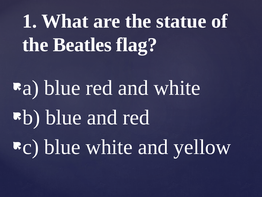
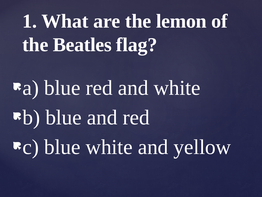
statue: statue -> lemon
